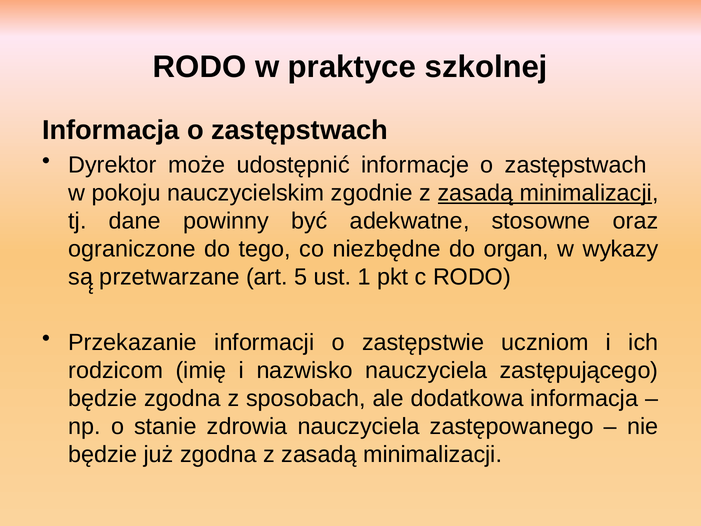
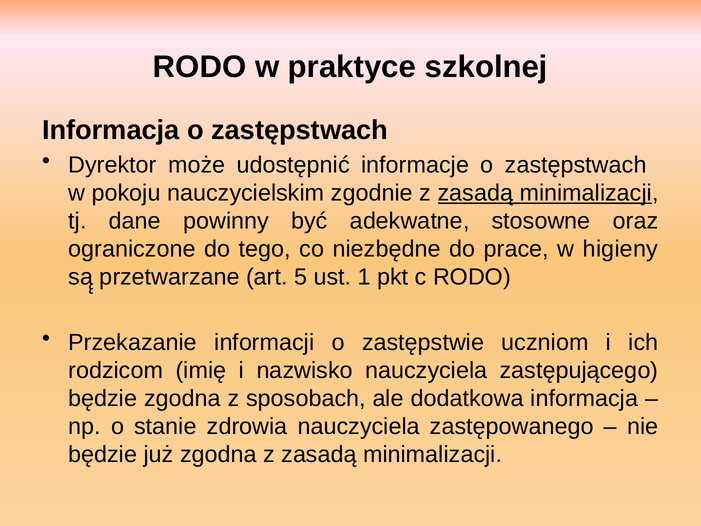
organ: organ -> prace
wykazy: wykazy -> higieny
